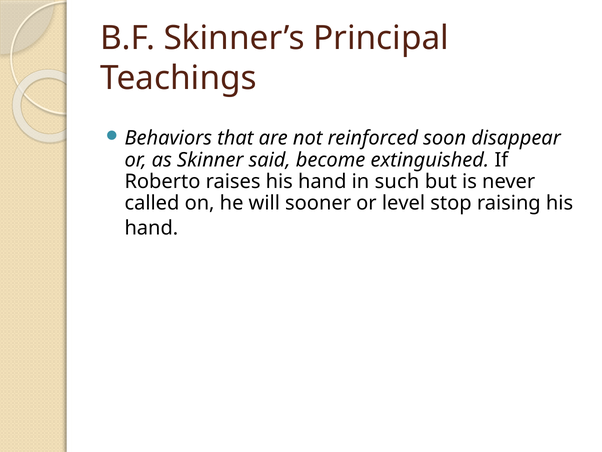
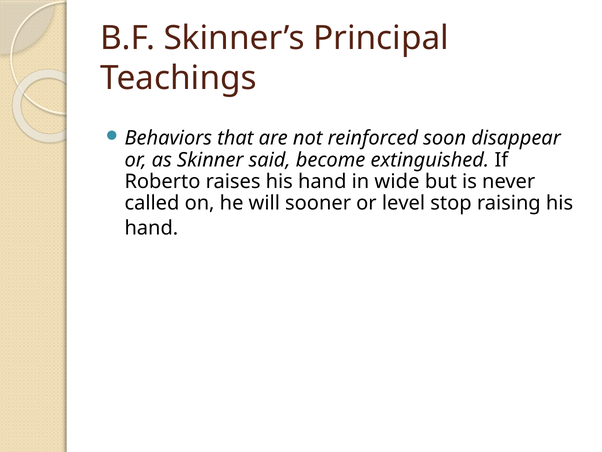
such: such -> wide
